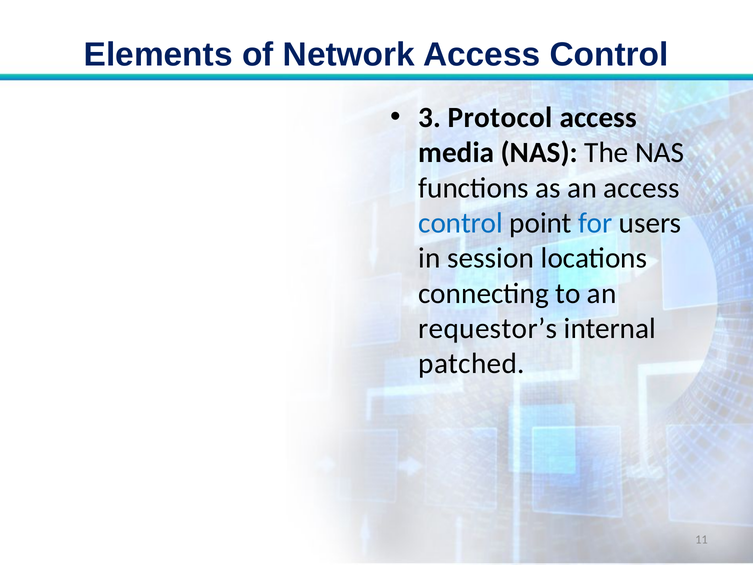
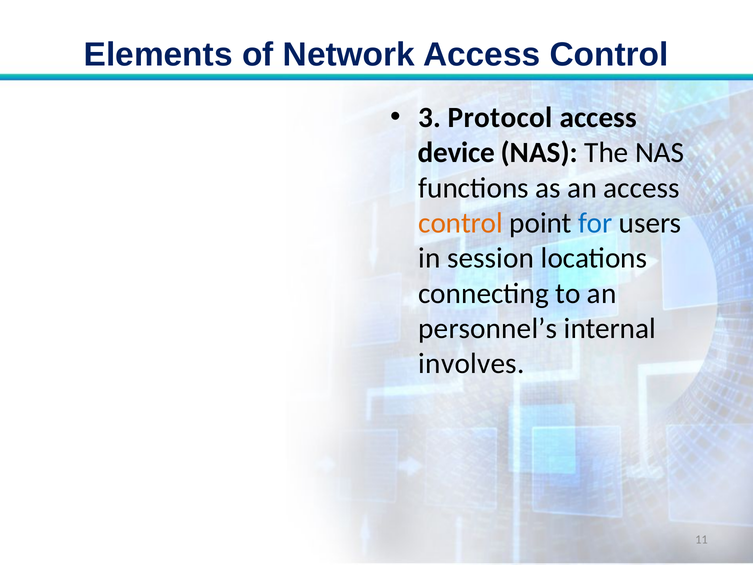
media: media -> device
control at (461, 223) colour: blue -> orange
requestor’s: requestor’s -> personnel’s
patched: patched -> involves
